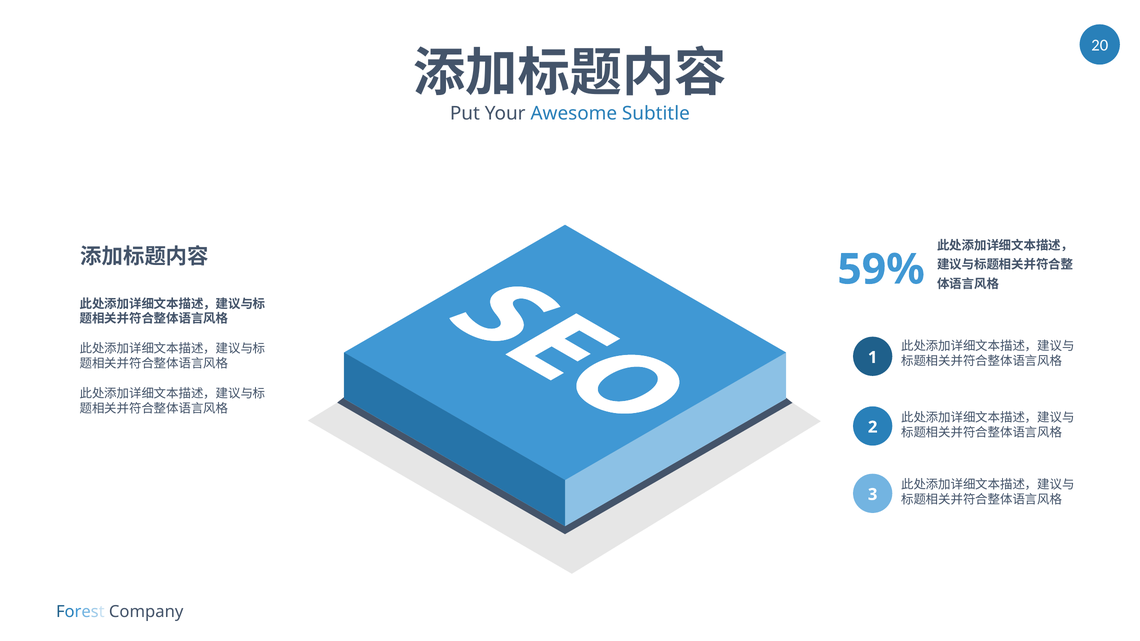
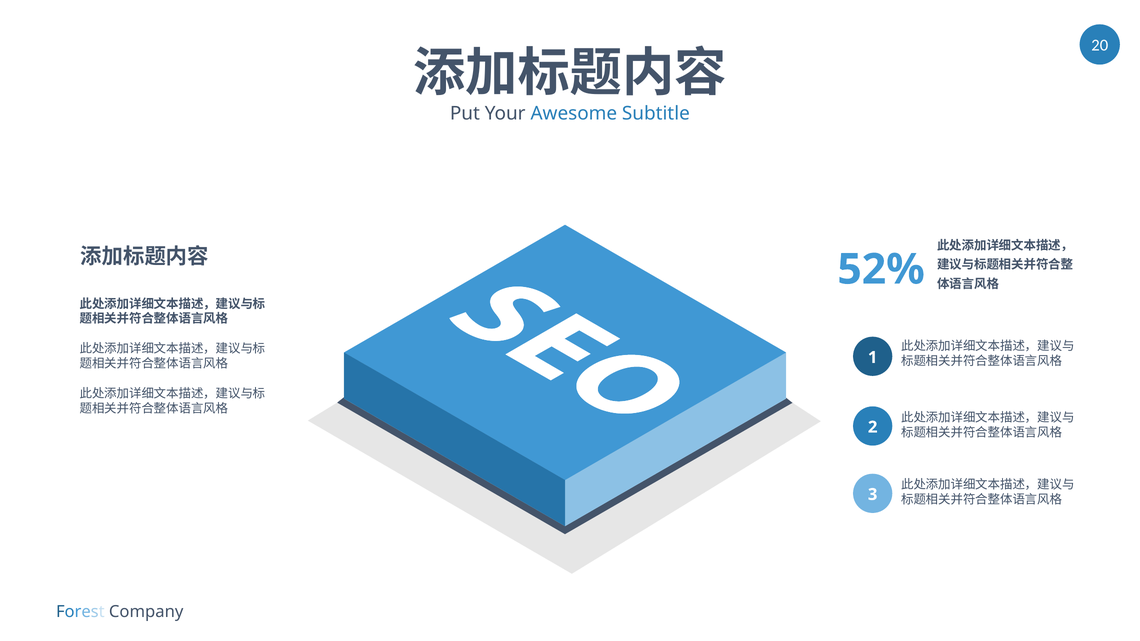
59%: 59% -> 52%
